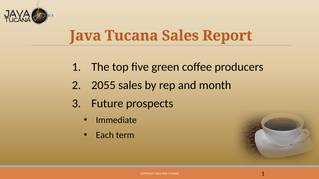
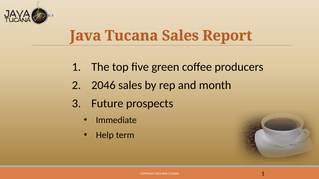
2055: 2055 -> 2046
Each: Each -> Help
